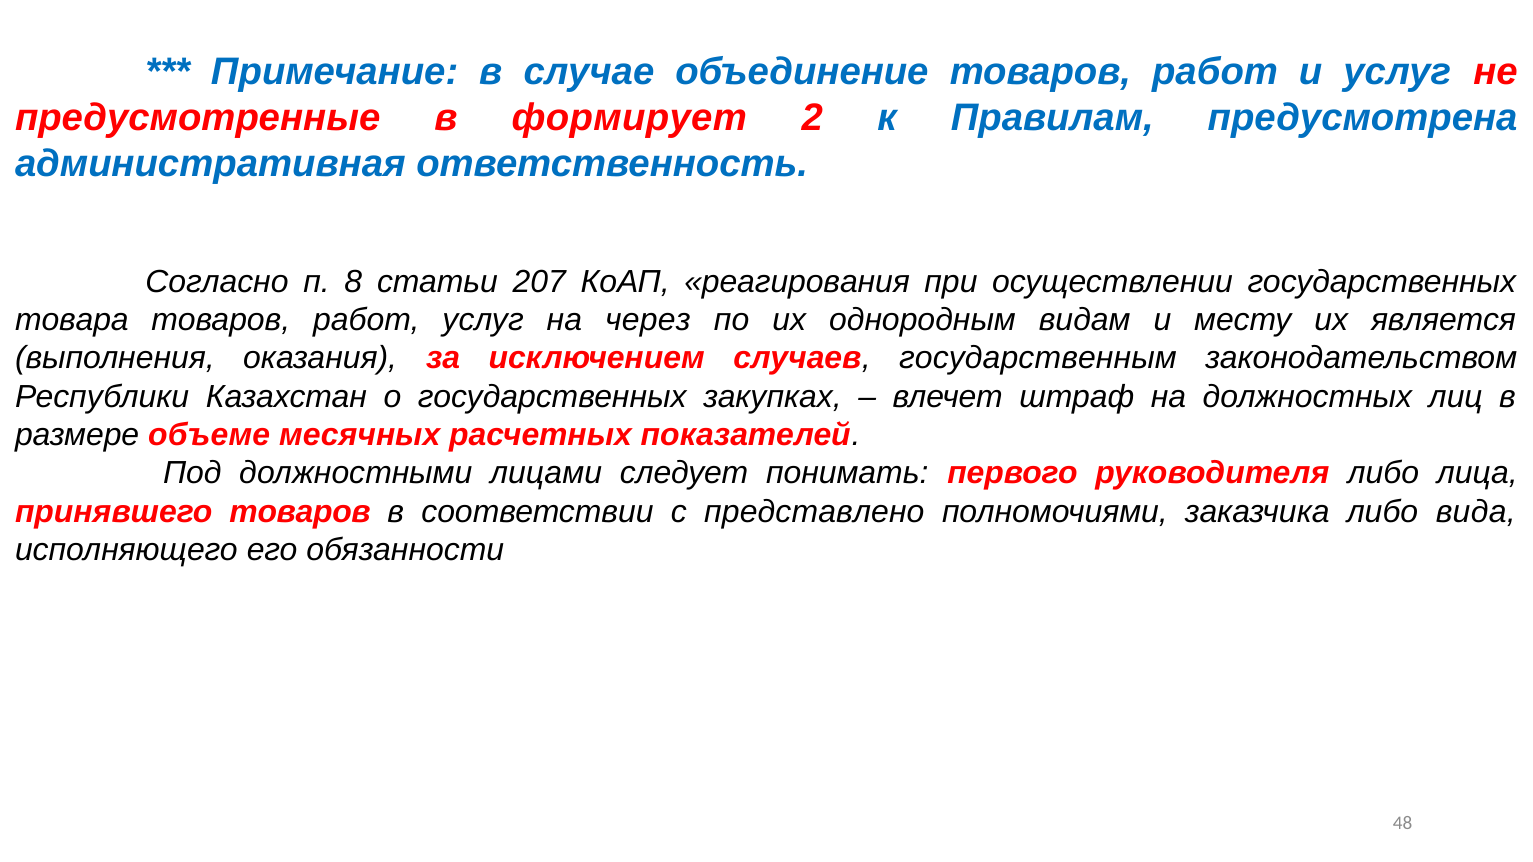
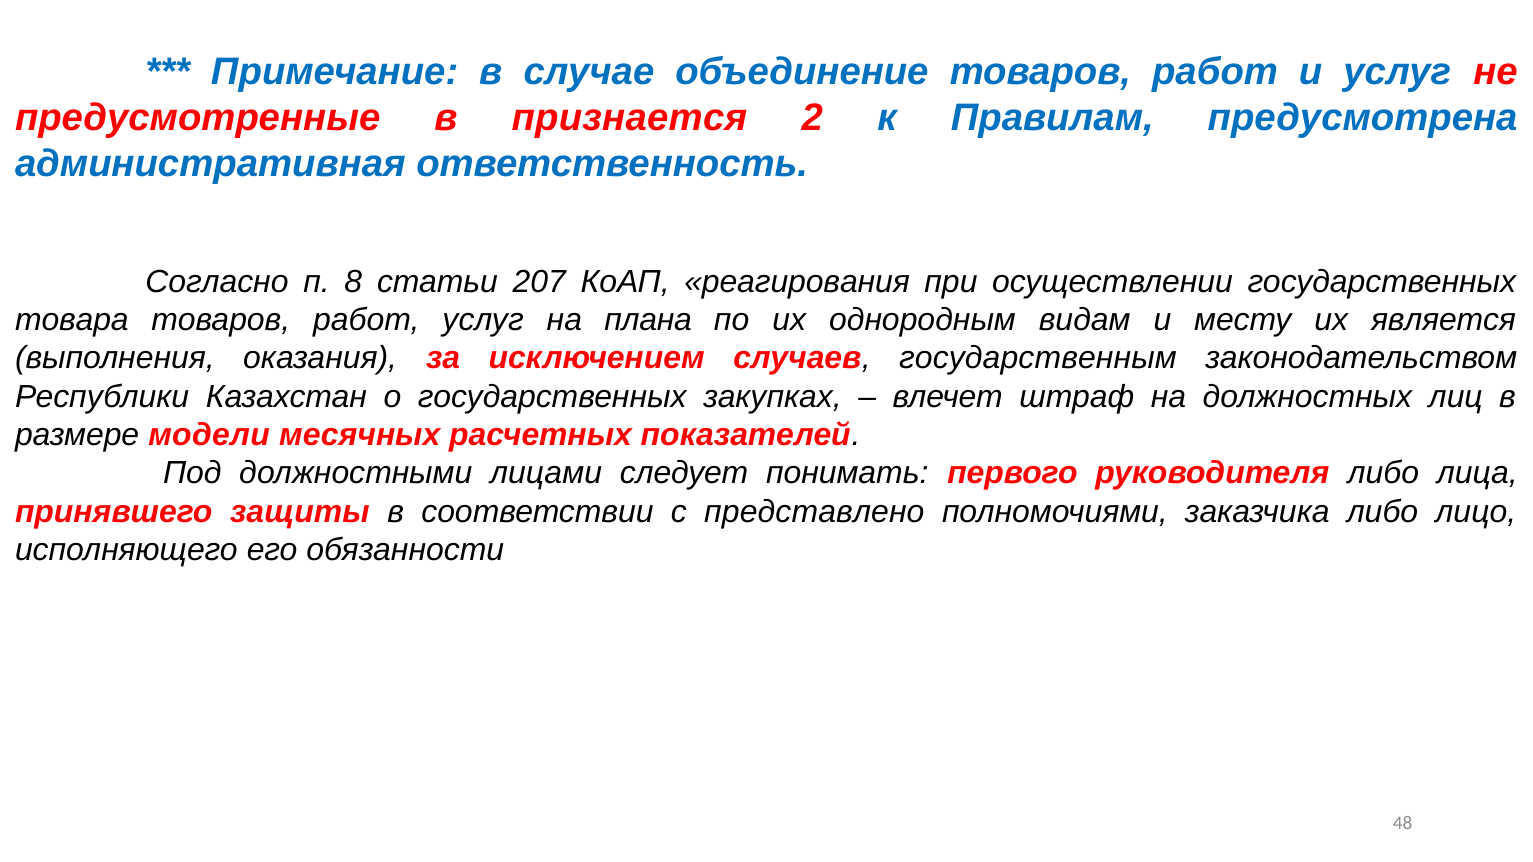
формирует: формирует -> признается
через: через -> плана
объеме: объеме -> модели
принявшего товаров: товаров -> защиты
вида: вида -> лицо
